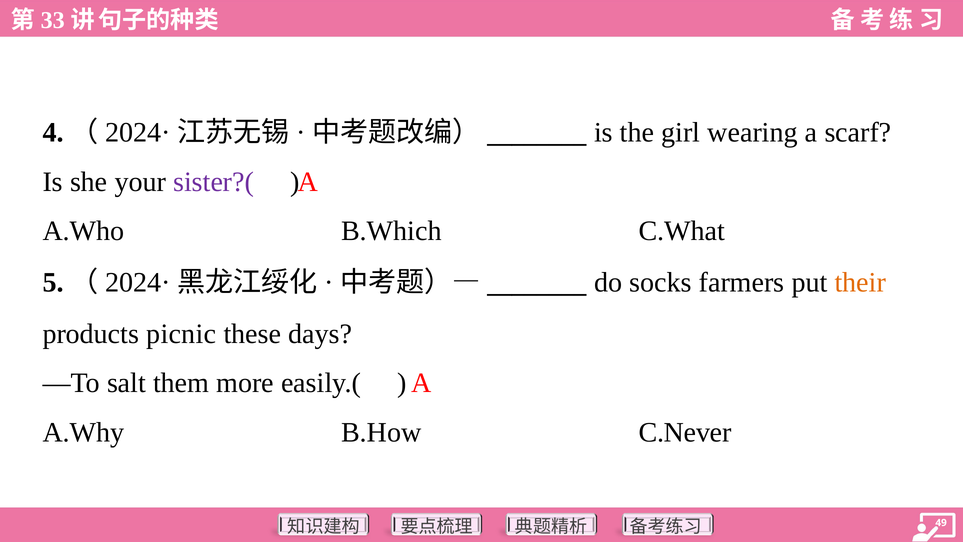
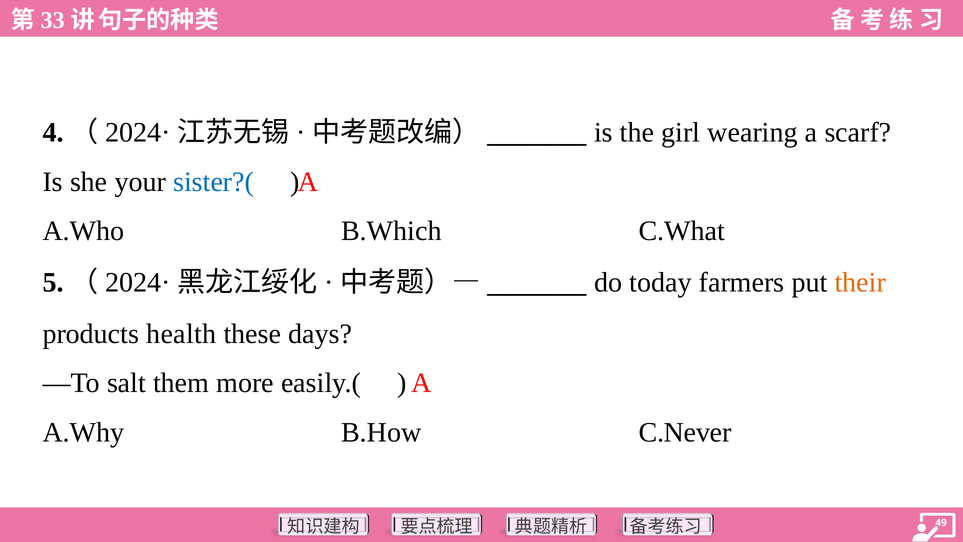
sister?( colour: purple -> blue
socks: socks -> today
picnic: picnic -> health
